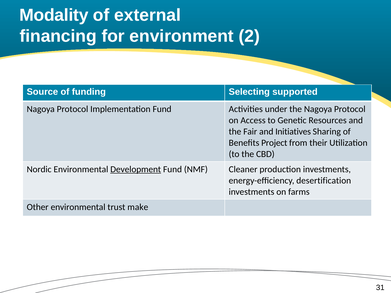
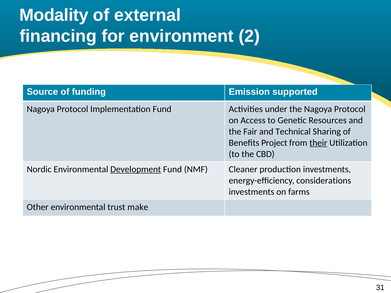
Selecting: Selecting -> Emission
Initiatives: Initiatives -> Technical
their underline: none -> present
desertification: desertification -> considerations
